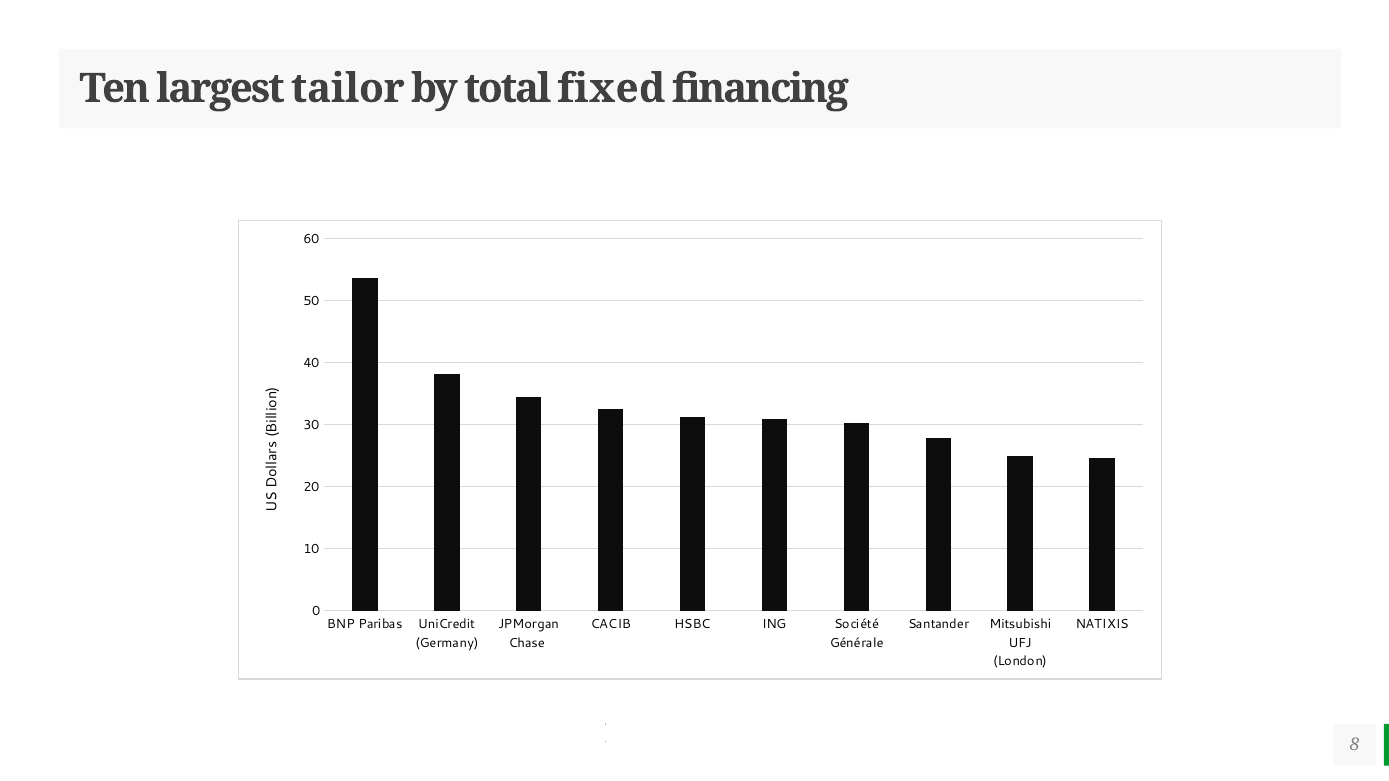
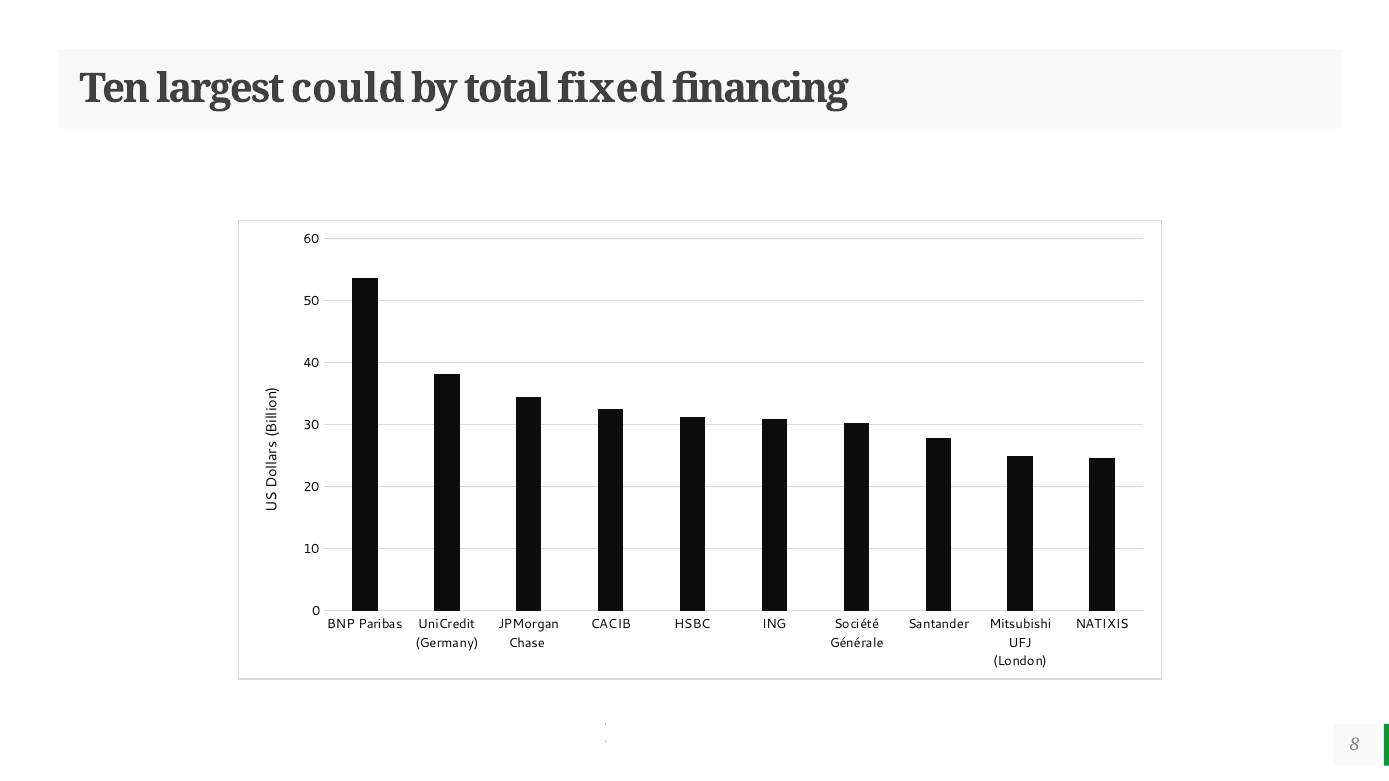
tailor: tailor -> could
